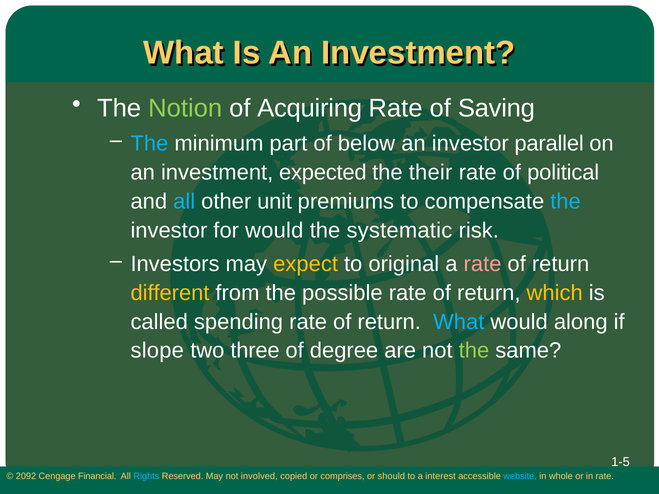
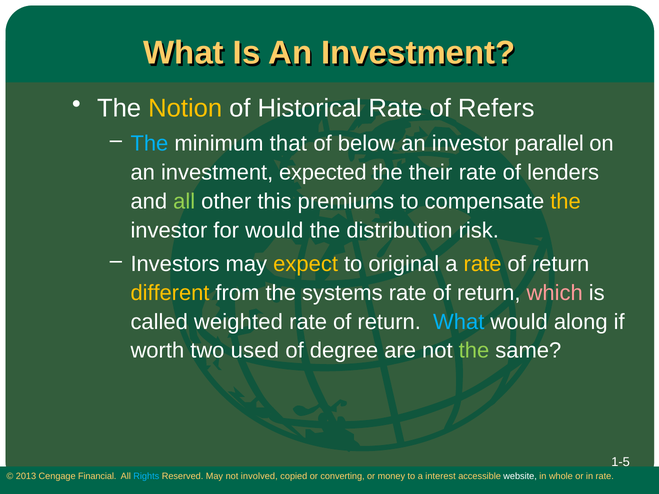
Notion colour: light green -> yellow
Acquiring: Acquiring -> Historical
Saving: Saving -> Refers
part: part -> that
political: political -> lenders
all at (184, 202) colour: light blue -> light green
unit: unit -> this
the at (566, 202) colour: light blue -> yellow
systematic: systematic -> distribution
rate at (483, 264) colour: pink -> yellow
possible: possible -> systems
which colour: yellow -> pink
spending: spending -> weighted
slope: slope -> worth
three: three -> used
2092: 2092 -> 2013
comprises: comprises -> converting
should: should -> money
website colour: light blue -> white
